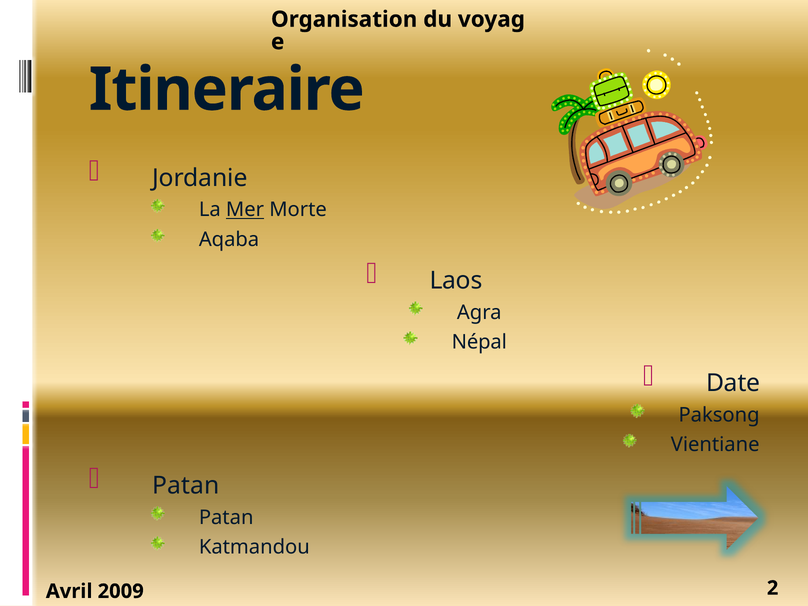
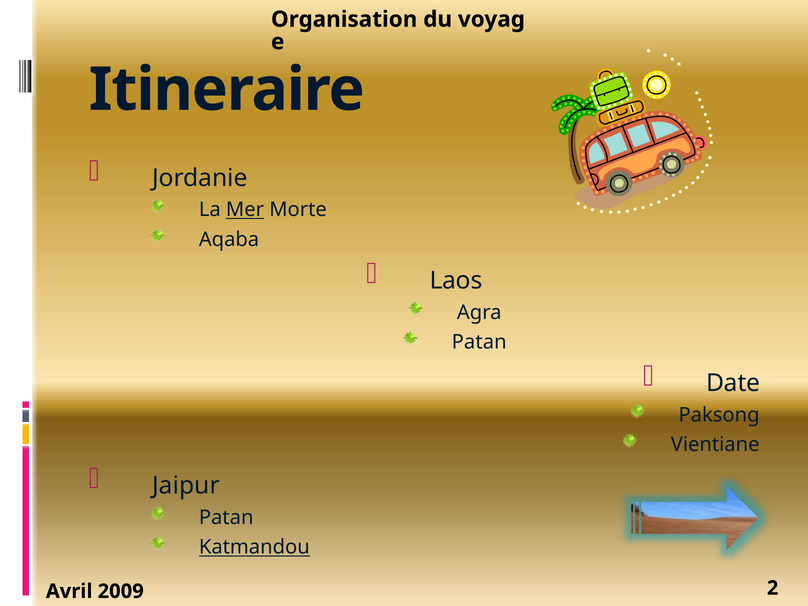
Népal at (479, 342): Népal -> Patan
Patan at (186, 486): Patan -> Jaipur
Katmandou underline: none -> present
